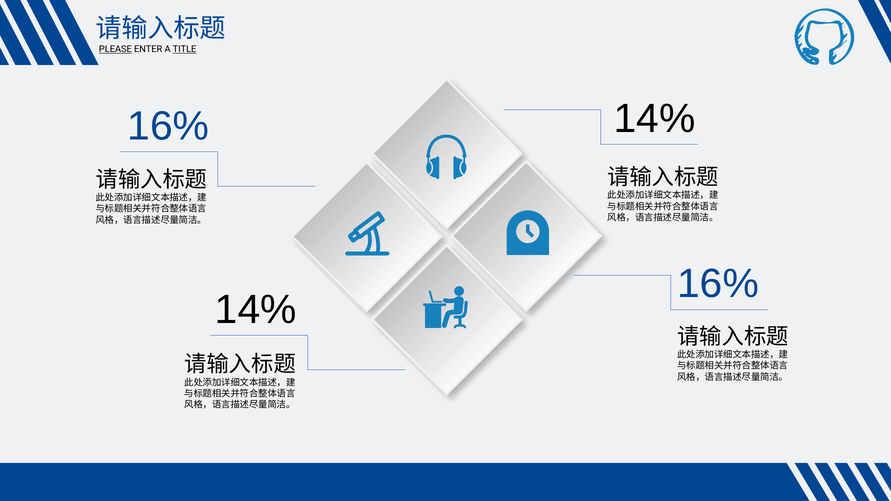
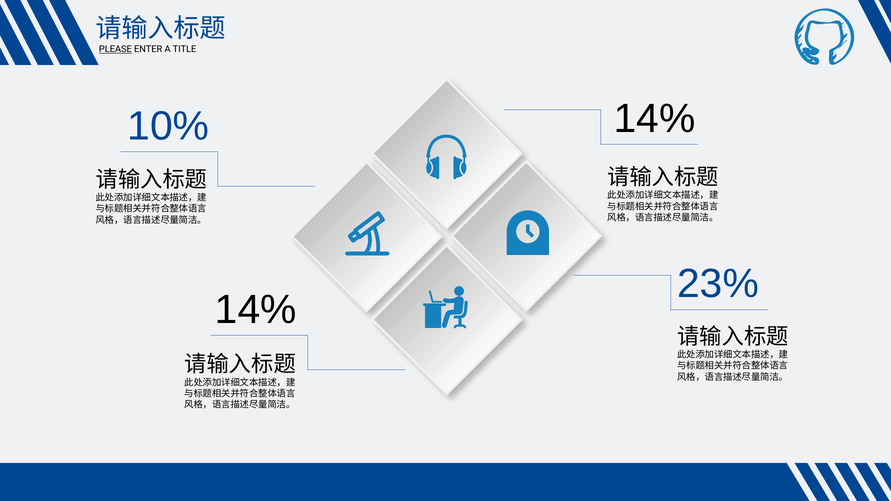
TITLE underline: present -> none
16% at (168, 126): 16% -> 10%
16% at (718, 284): 16% -> 23%
